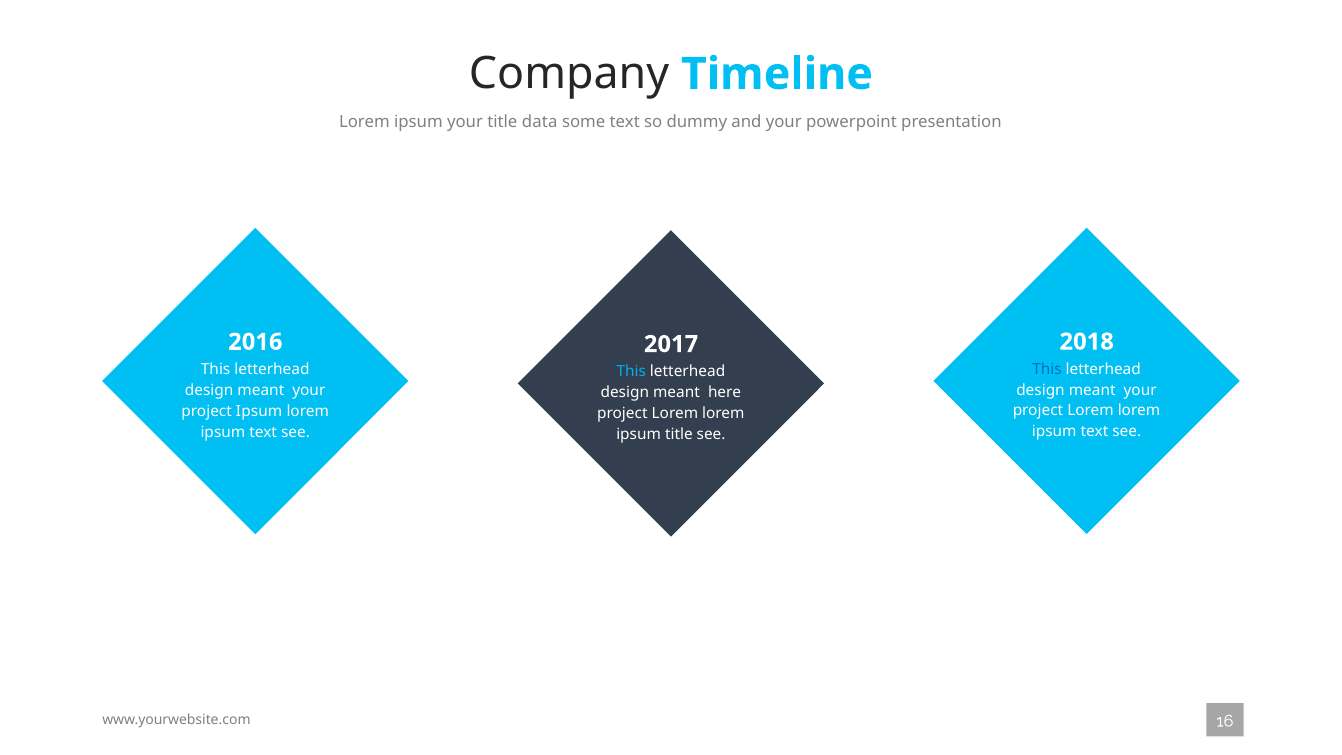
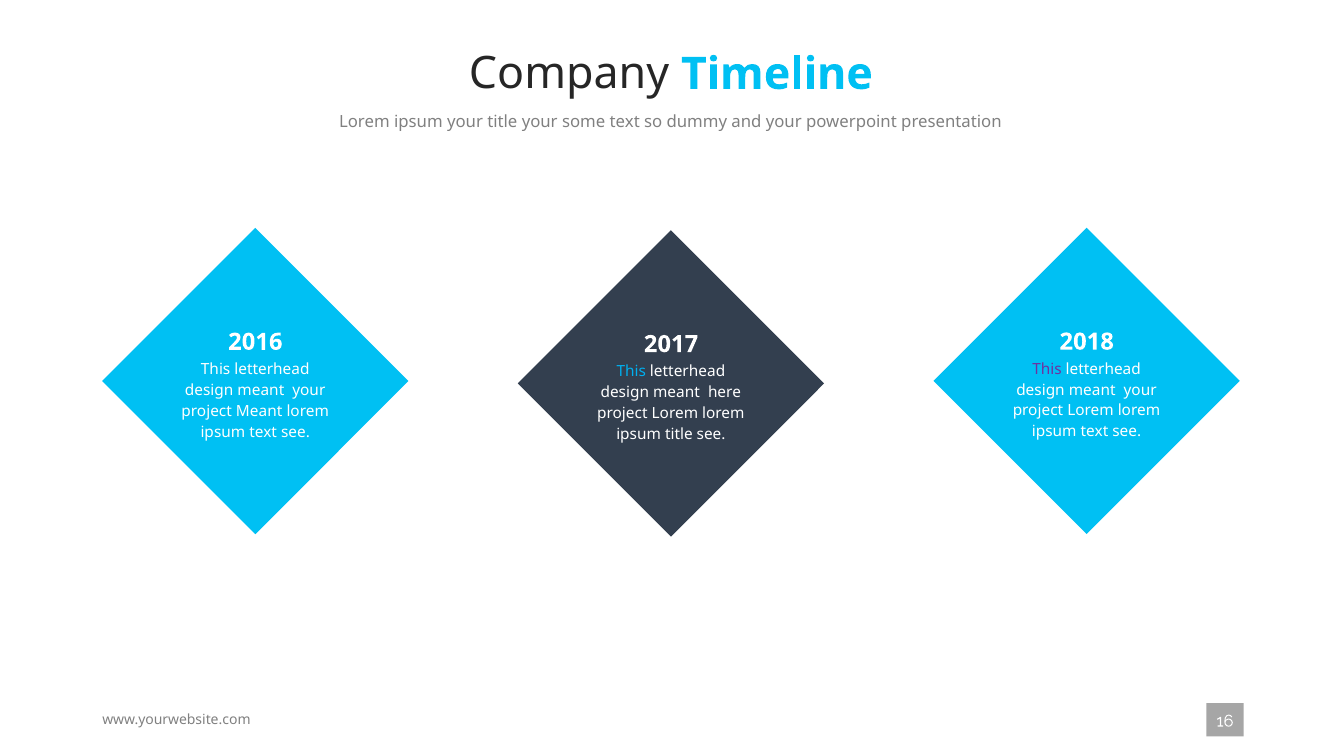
title data: data -> your
This at (1047, 369) colour: blue -> purple
project Ipsum: Ipsum -> Meant
